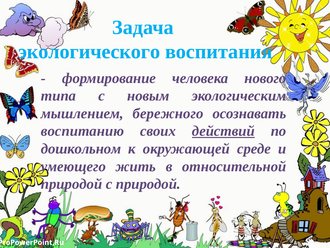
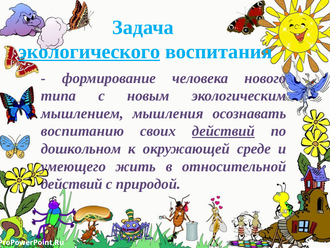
экологического underline: none -> present
бережного: бережного -> мышления
природой at (72, 184): природой -> действий
